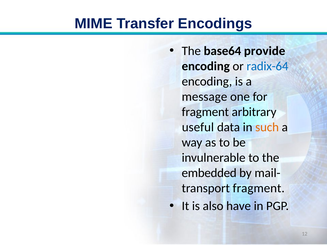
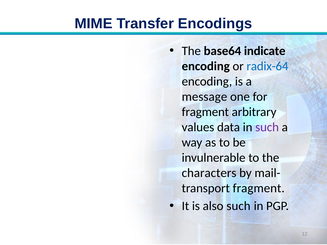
provide: provide -> indicate
useful: useful -> values
such at (267, 127) colour: orange -> purple
embedded: embedded -> characters
also have: have -> such
